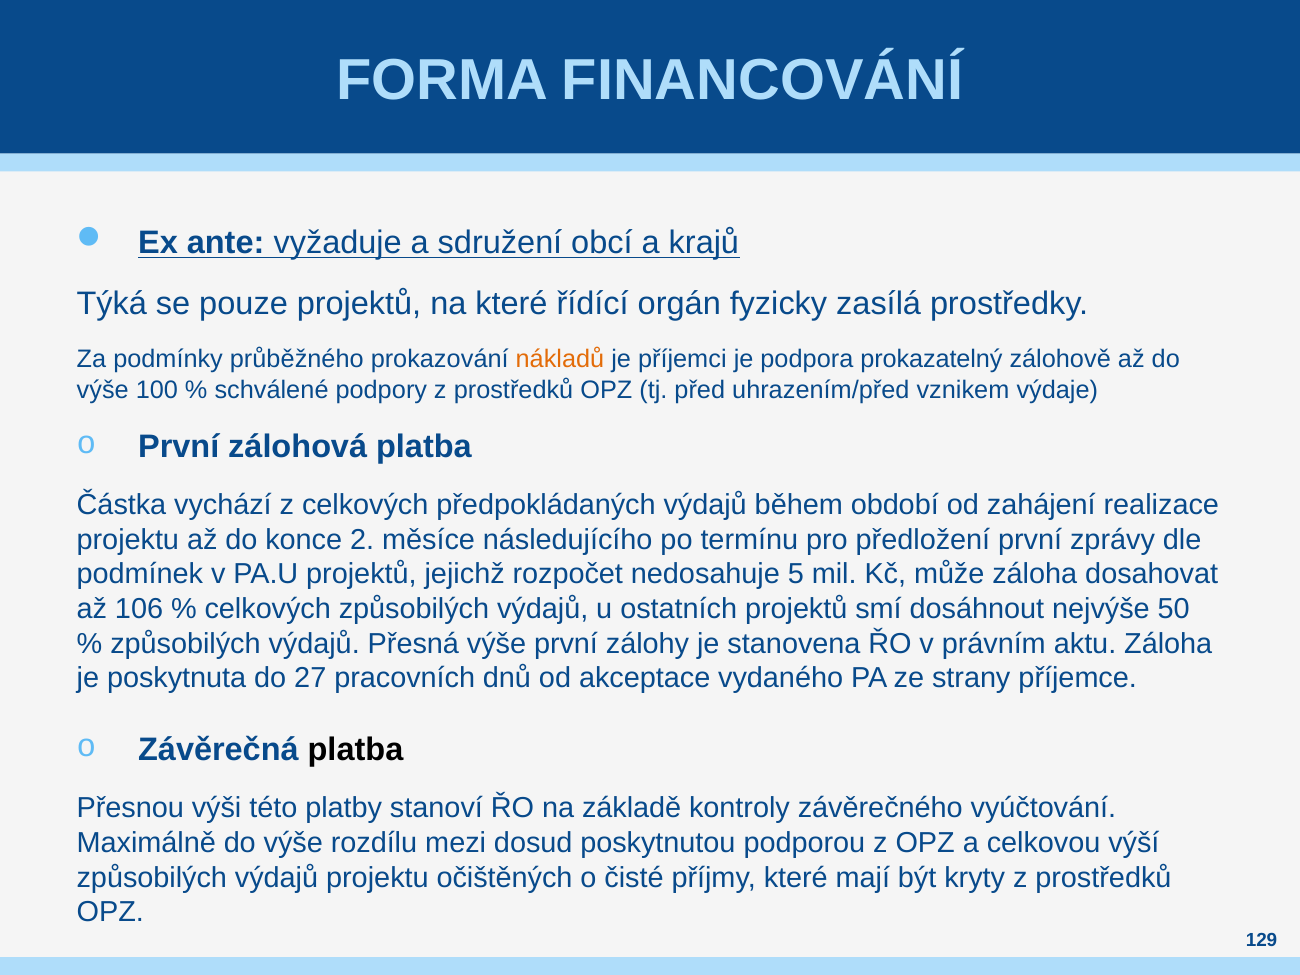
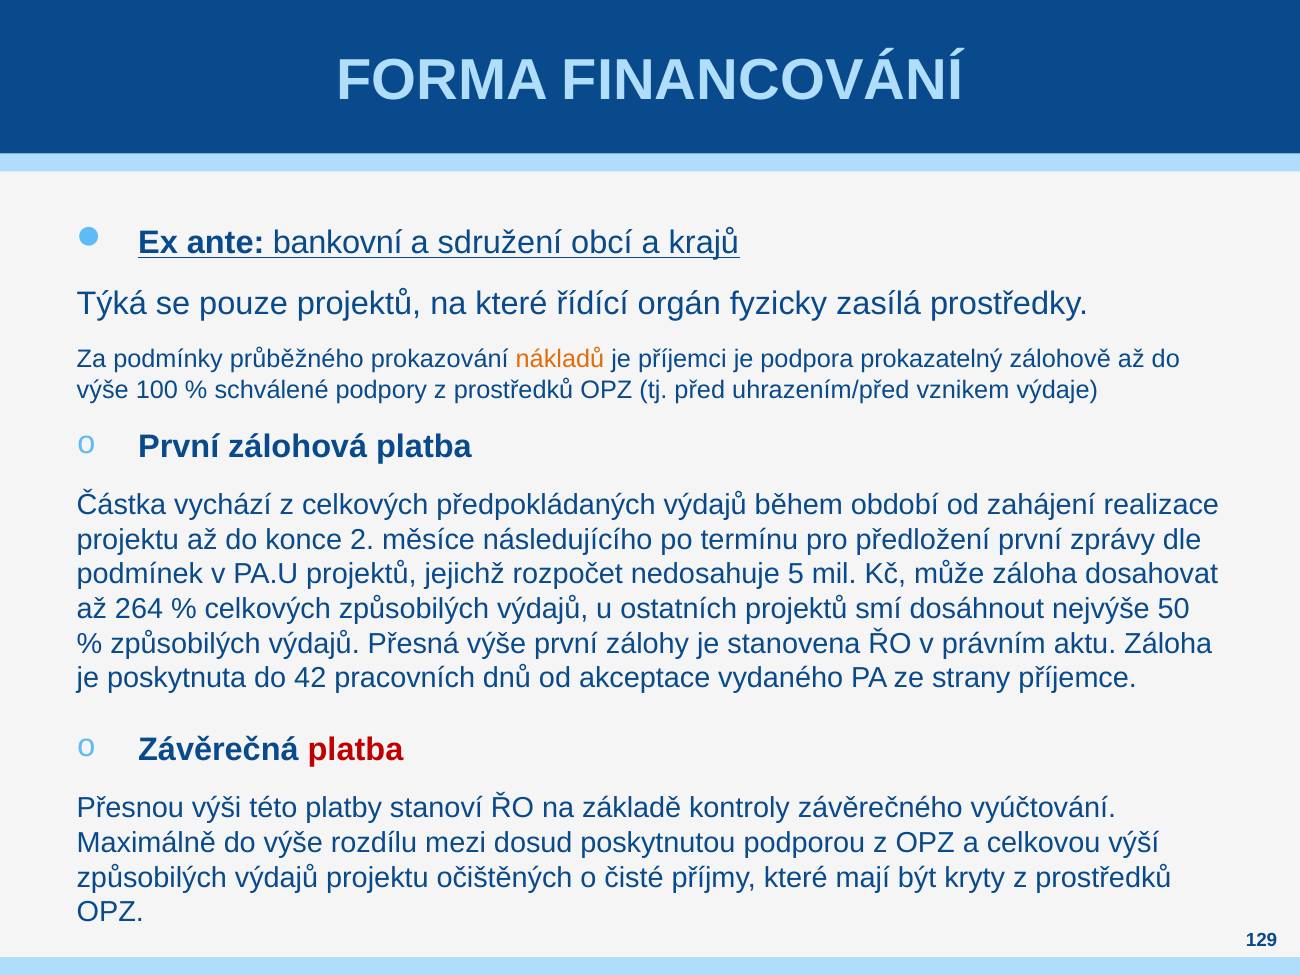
vyžaduje: vyžaduje -> bankovní
106: 106 -> 264
27: 27 -> 42
platba at (356, 750) colour: black -> red
